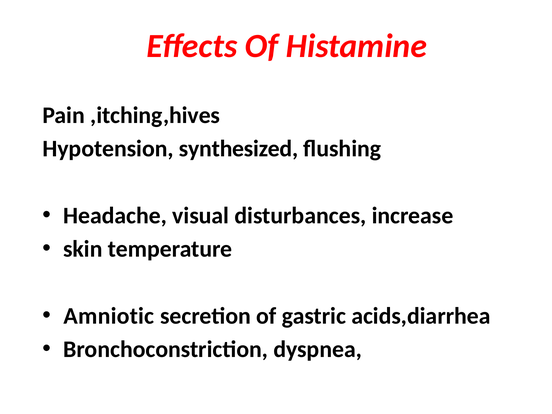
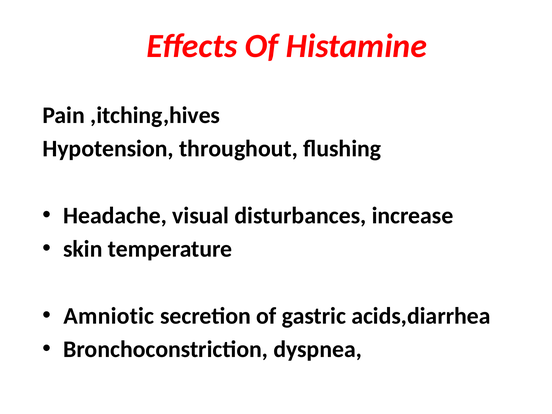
synthesized: synthesized -> throughout
